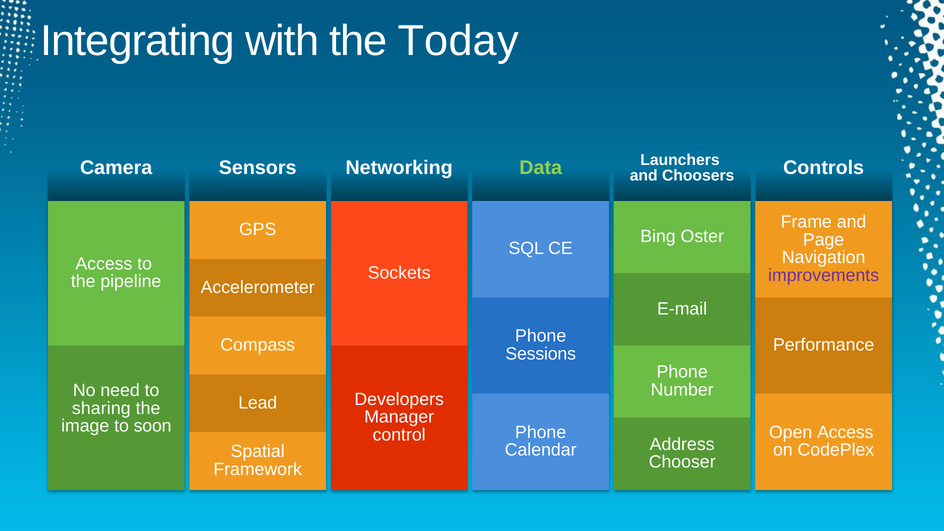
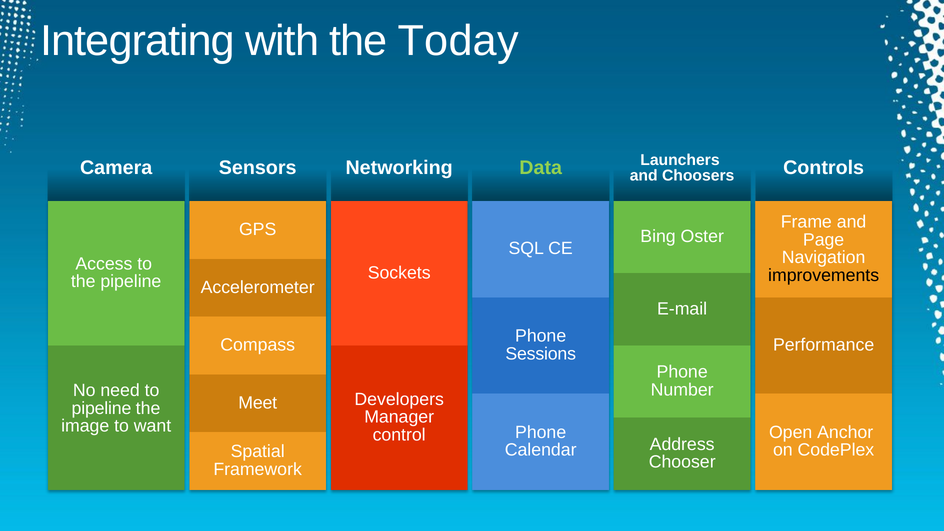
improvements colour: purple -> black
Lead: Lead -> Meet
sharing at (101, 408): sharing -> pipeline
soon: soon -> want
Open Access: Access -> Anchor
